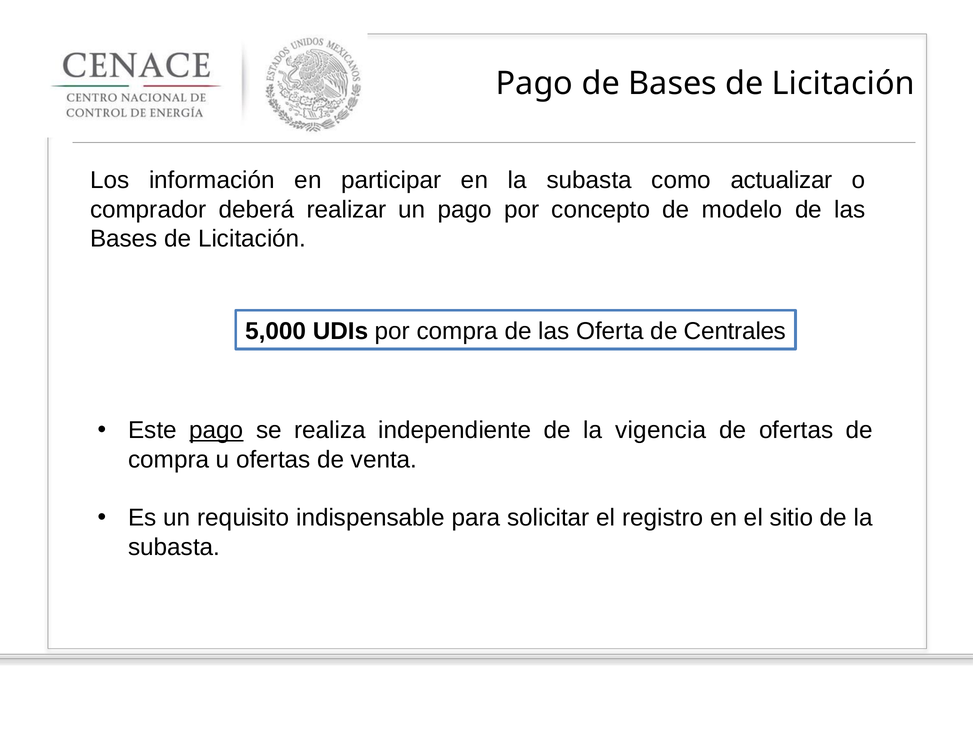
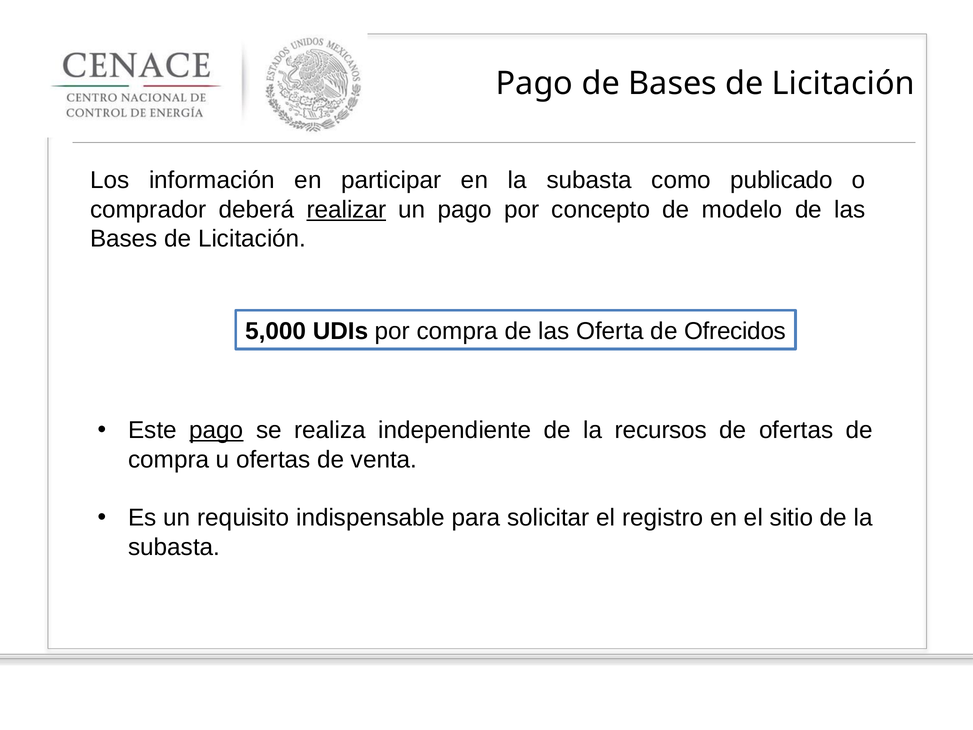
actualizar: actualizar -> publicado
realizar underline: none -> present
Centrales: Centrales -> Ofrecidos
vigencia: vigencia -> recursos
